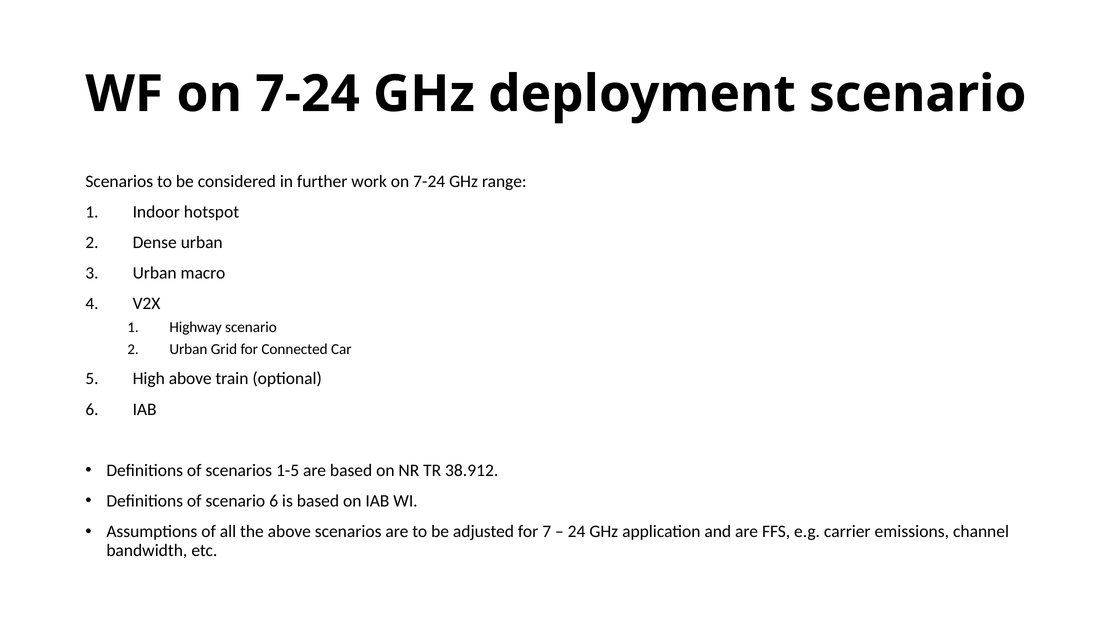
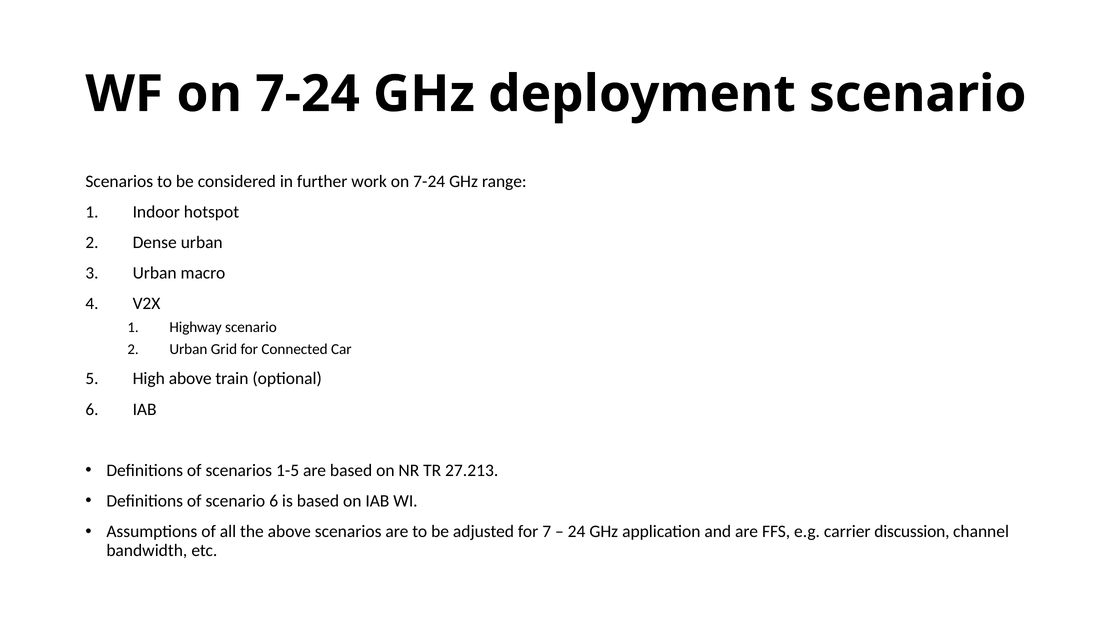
38.912: 38.912 -> 27.213
emissions: emissions -> discussion
